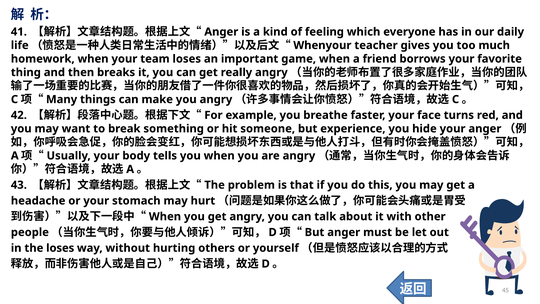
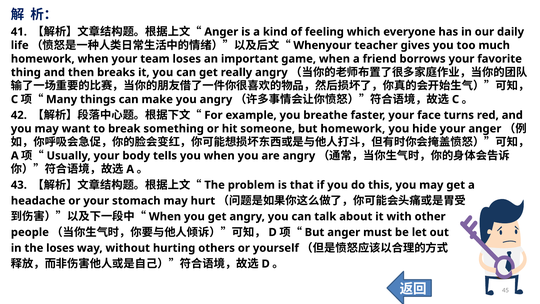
but experience: experience -> homework
